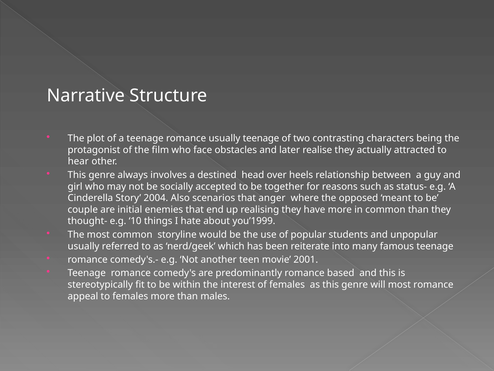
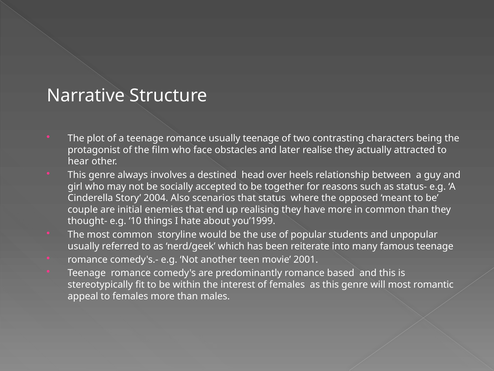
anger: anger -> status
most romance: romance -> romantic
